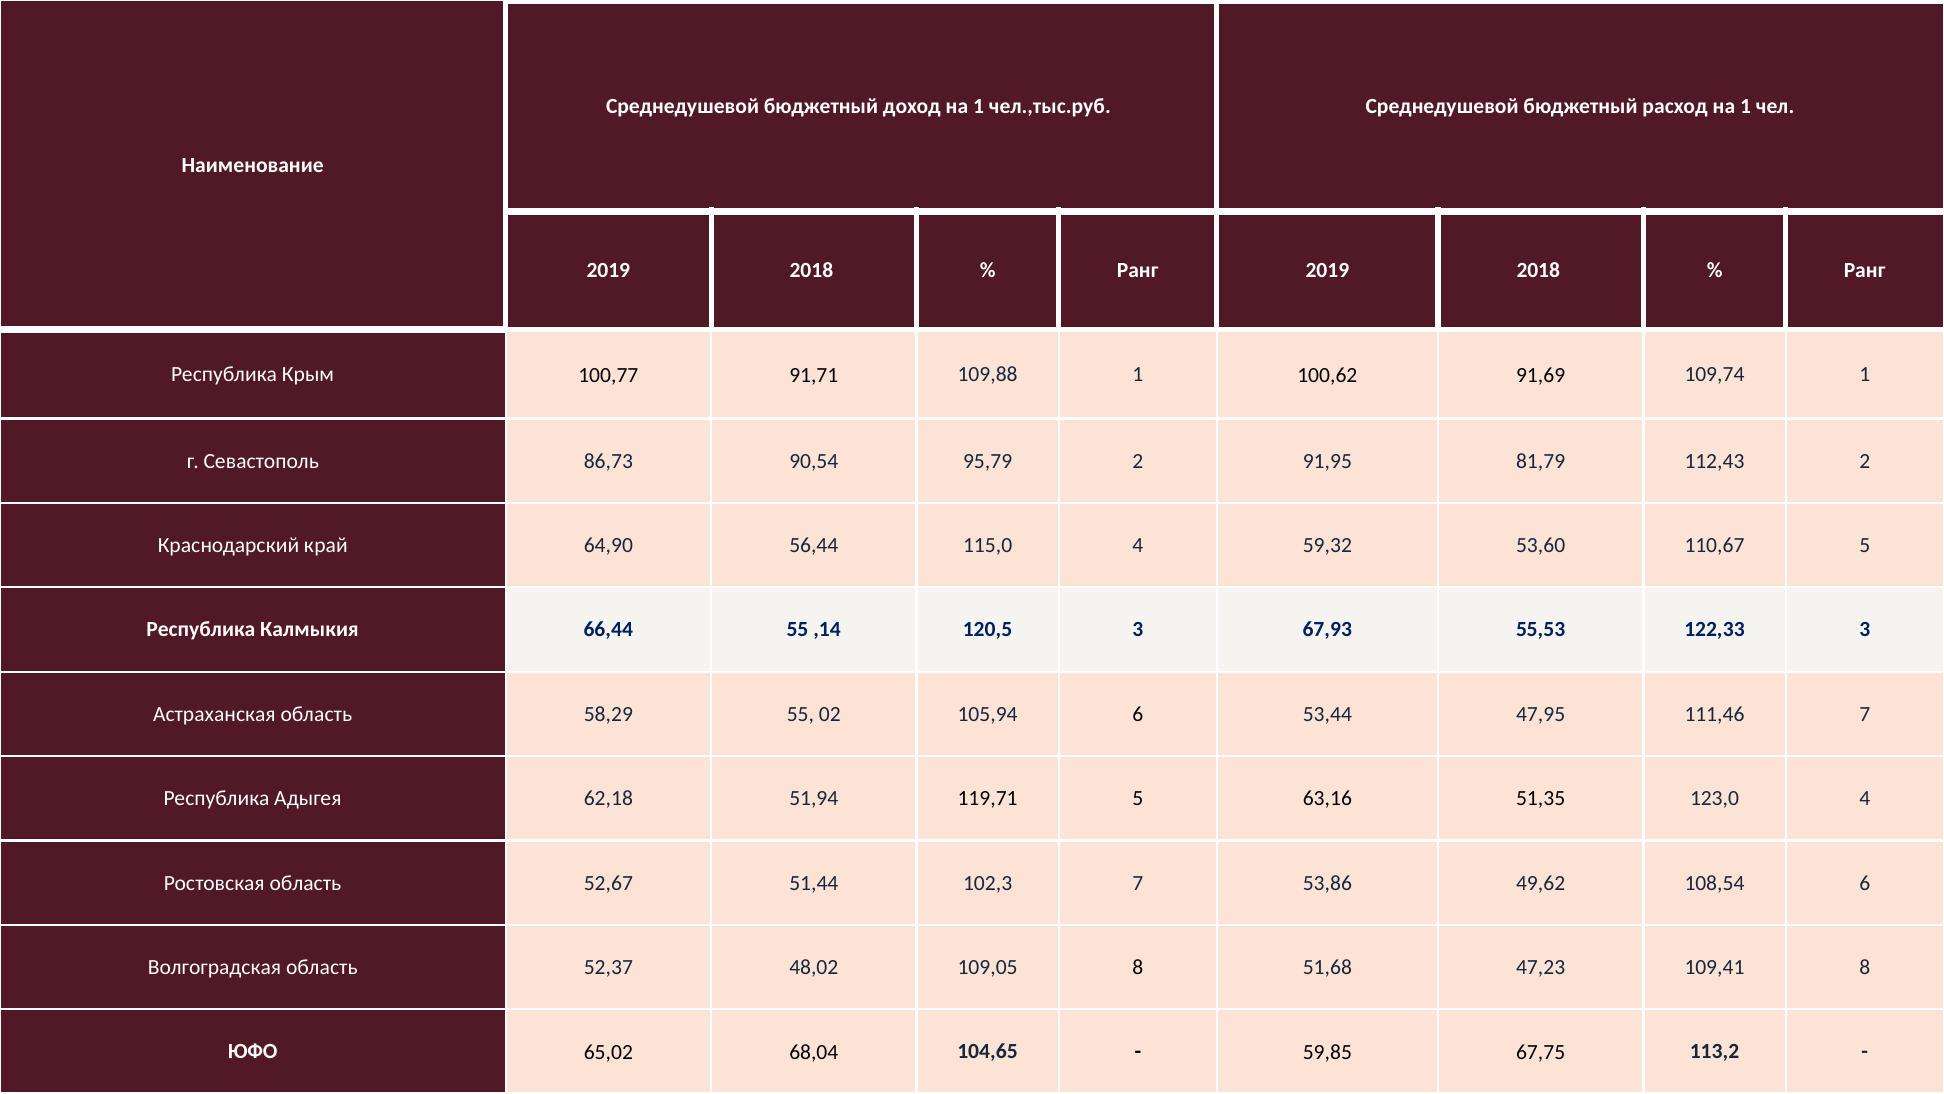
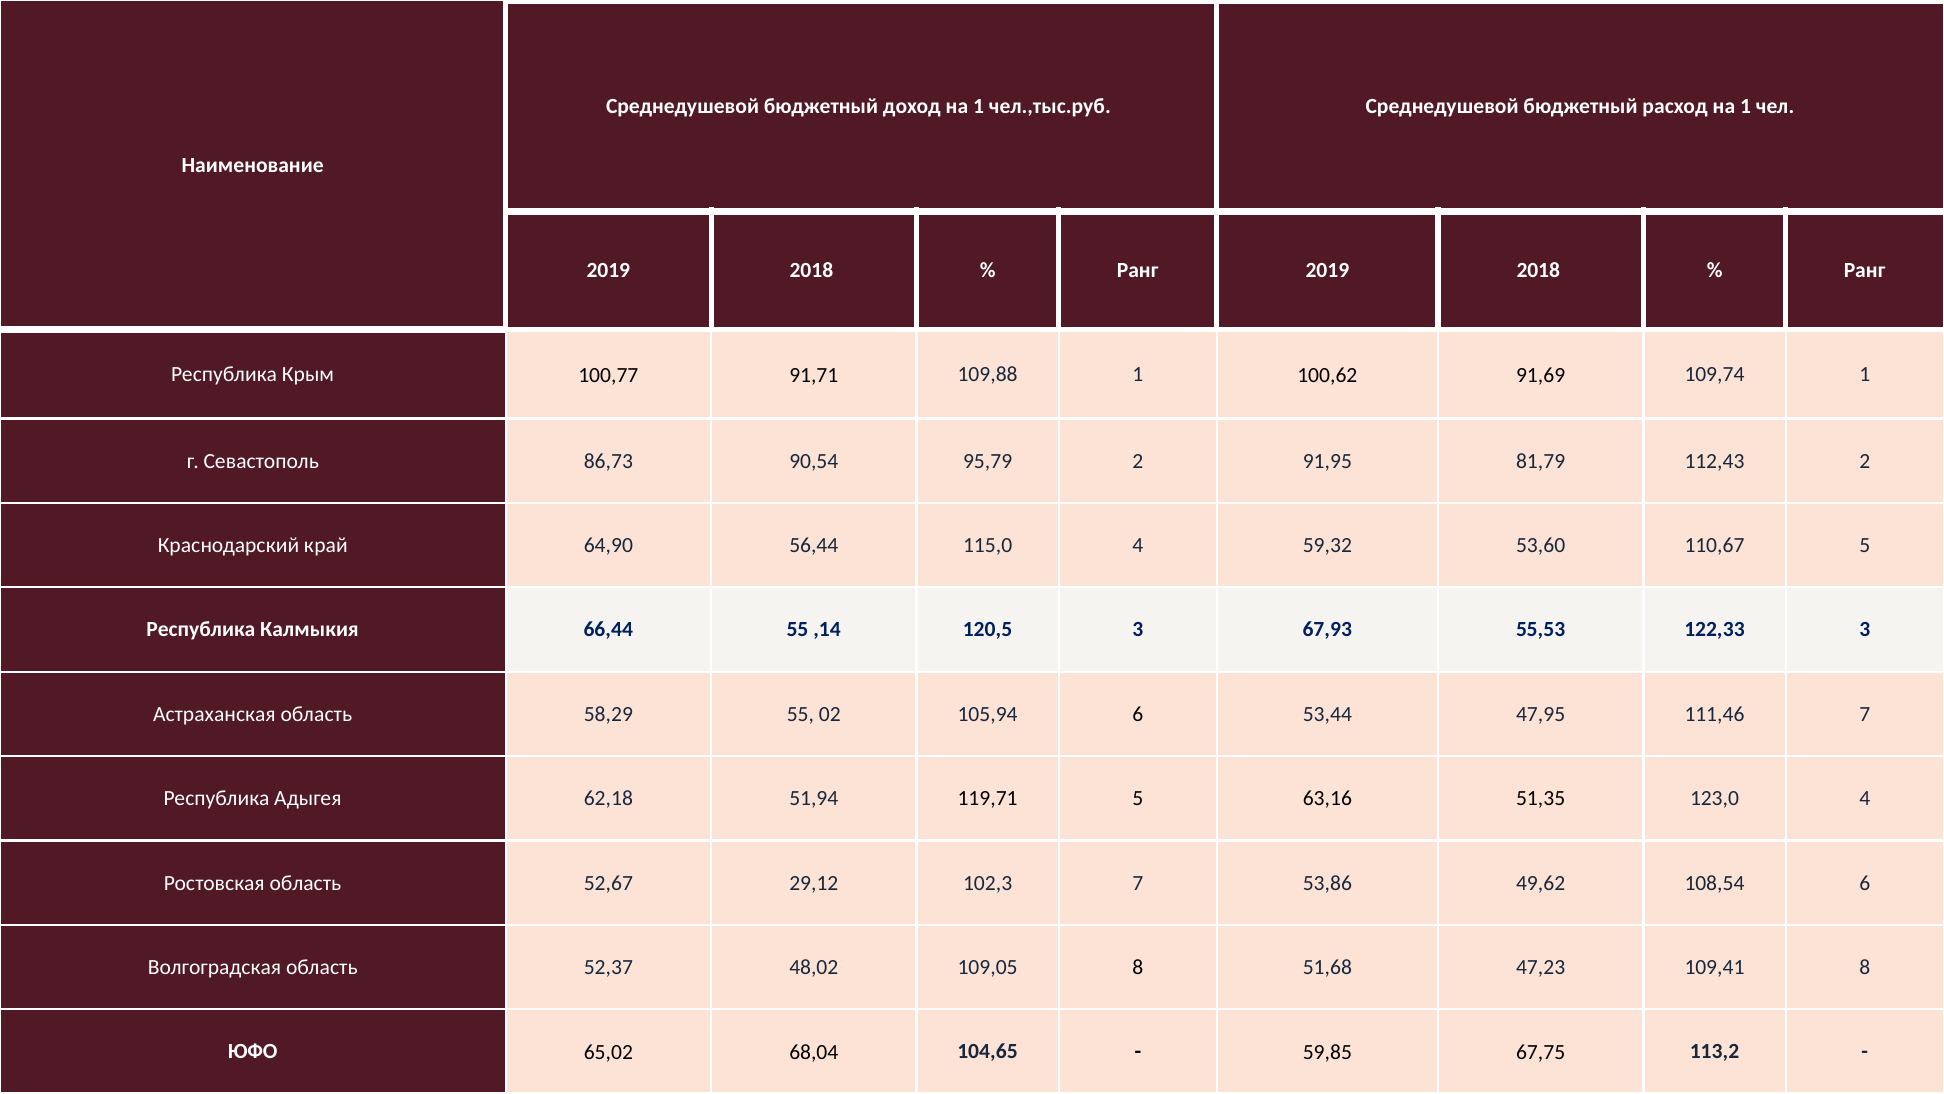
51,44: 51,44 -> 29,12
